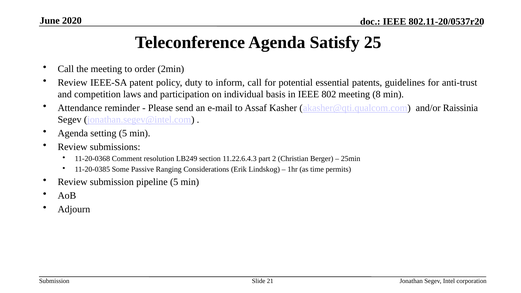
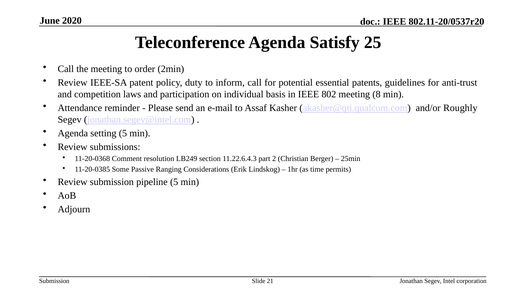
Raissinia: Raissinia -> Roughly
